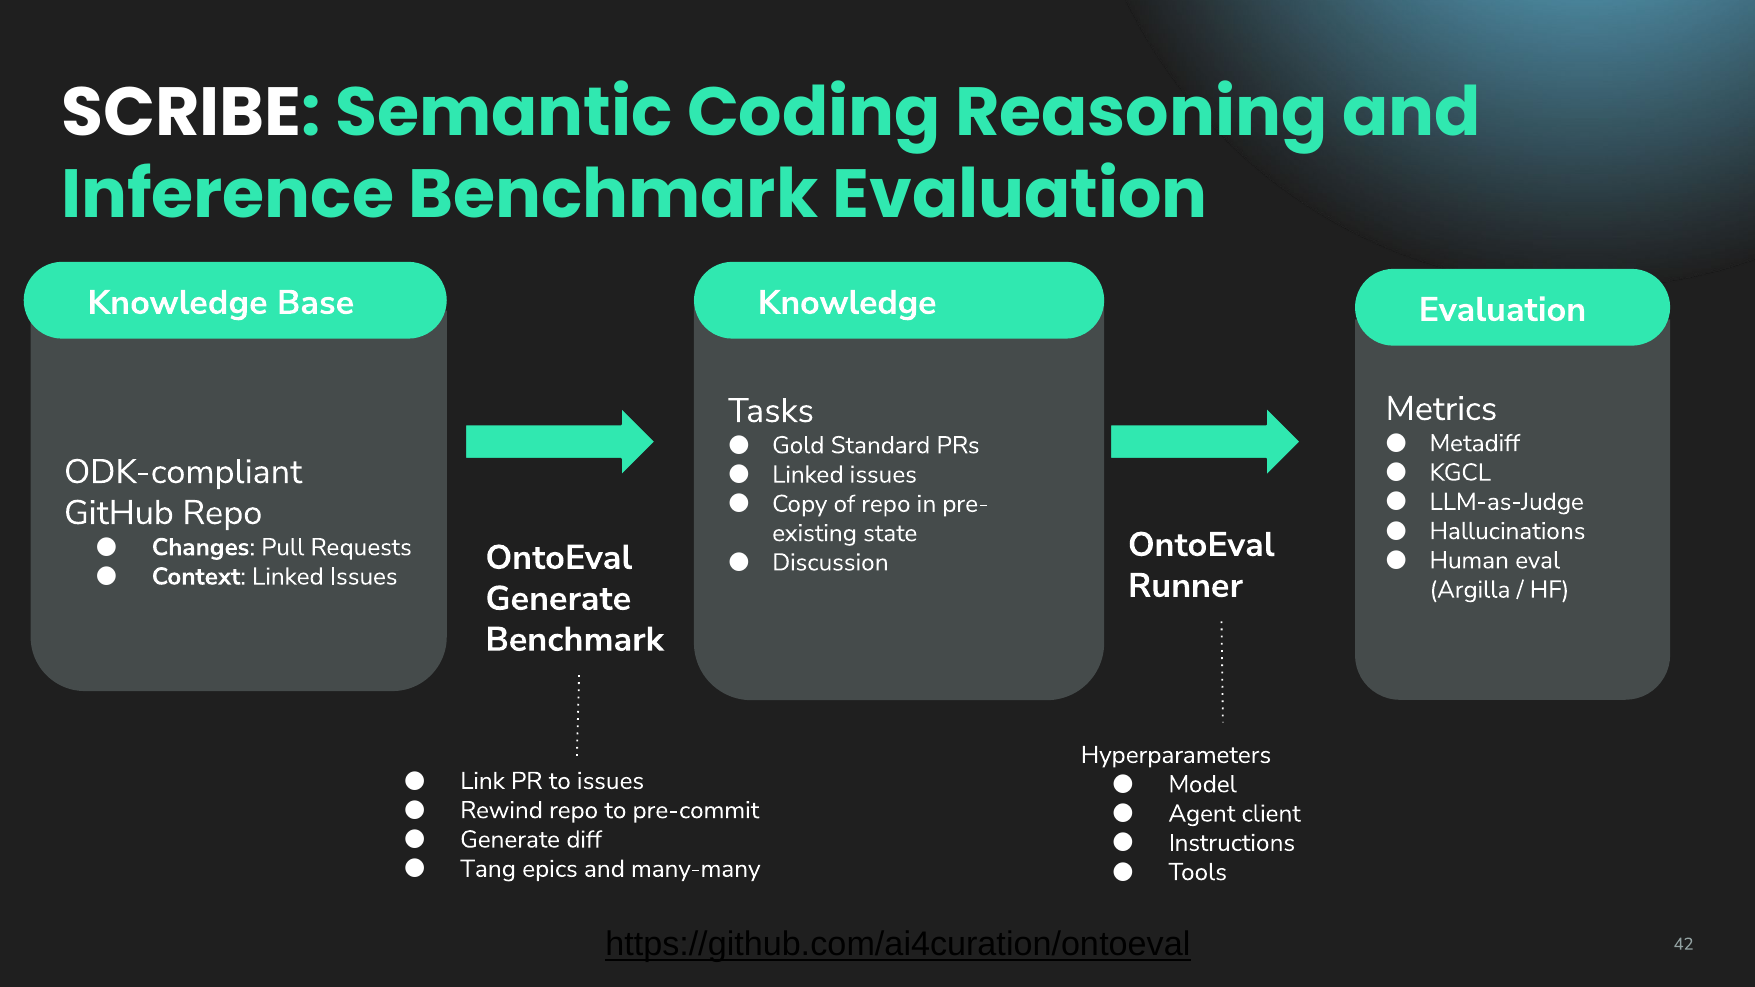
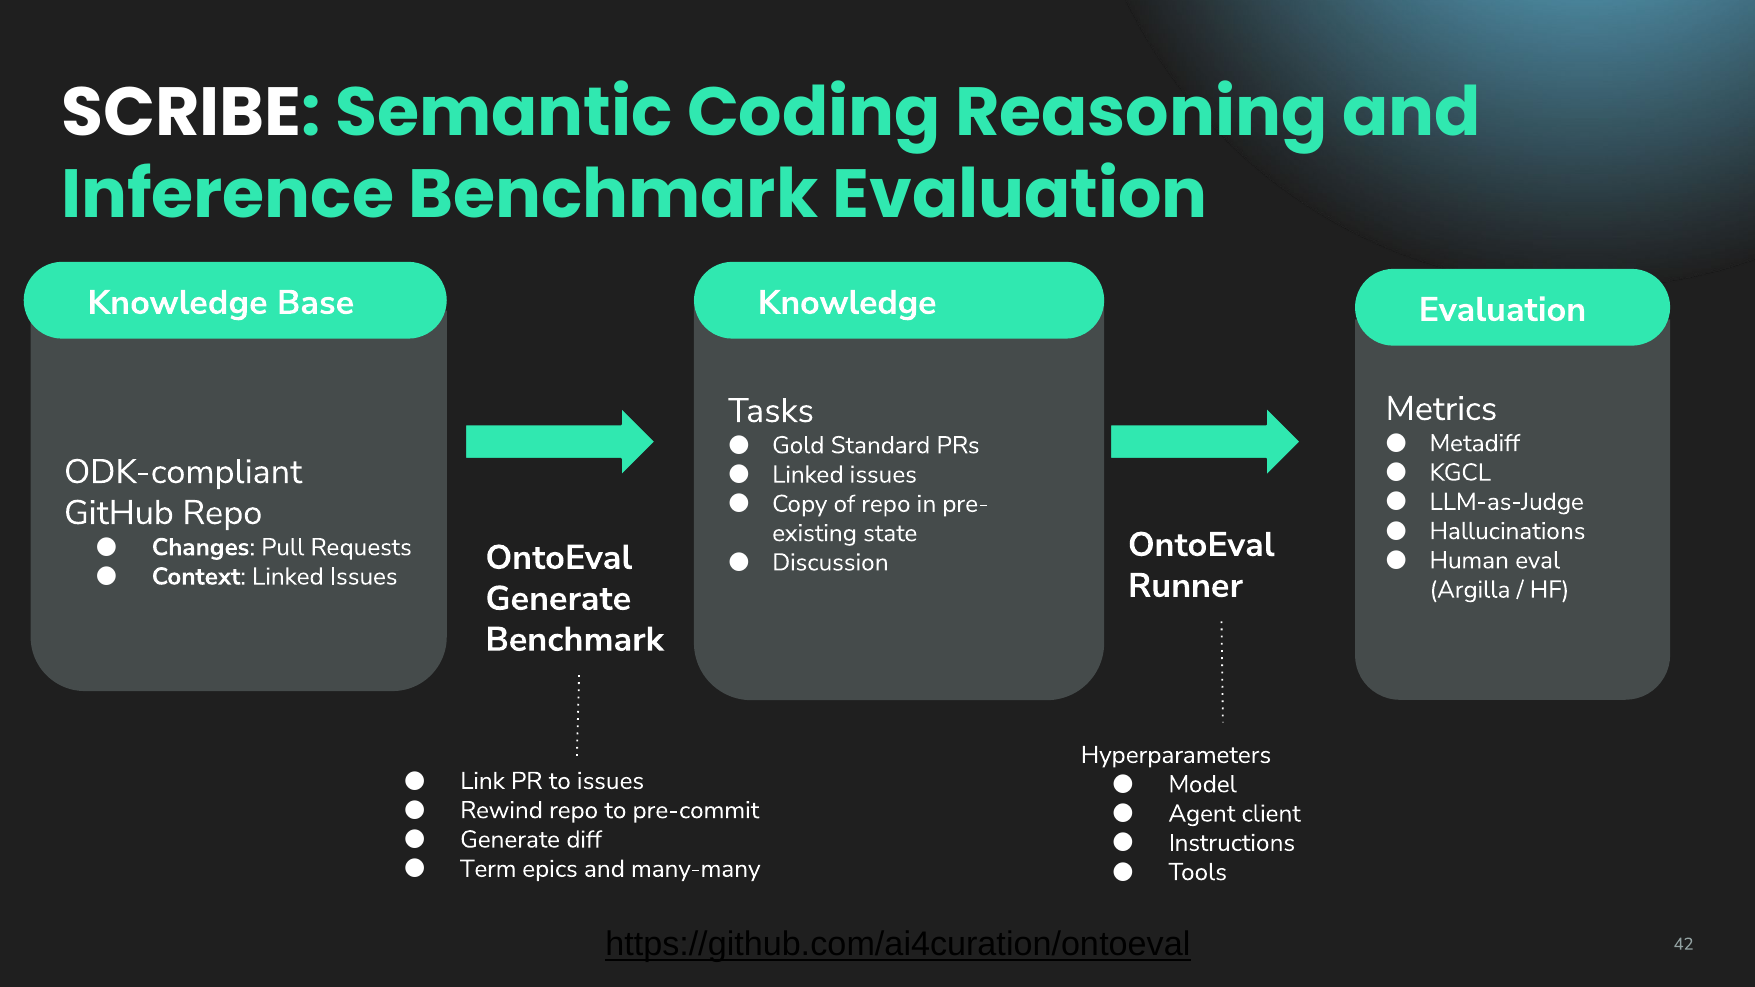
Tang: Tang -> Term
